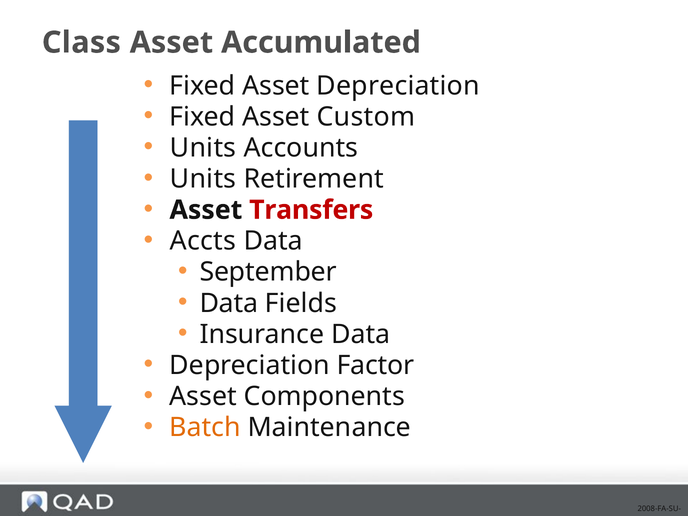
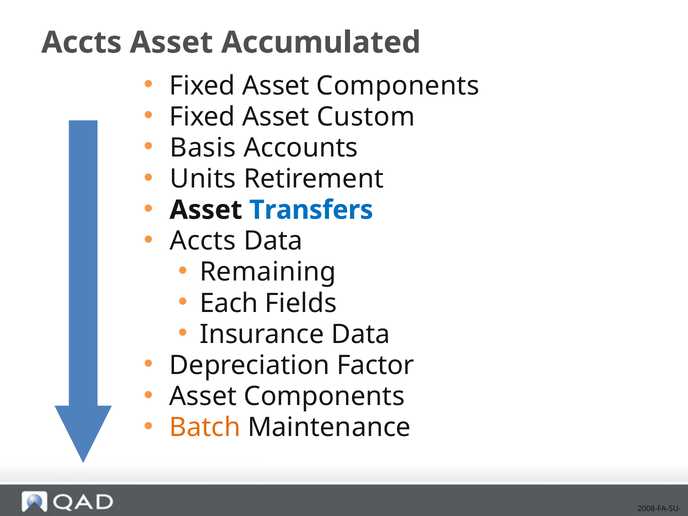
Class at (81, 43): Class -> Accts
Fixed Asset Depreciation: Depreciation -> Components
Units at (203, 148): Units -> Basis
Transfers colour: red -> blue
September: September -> Remaining
Data at (229, 303): Data -> Each
